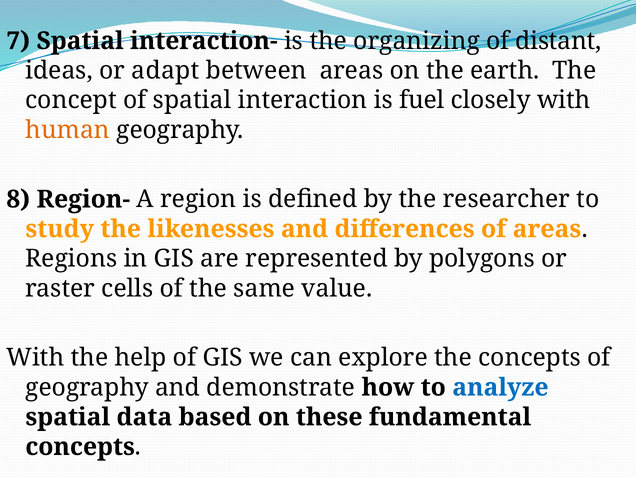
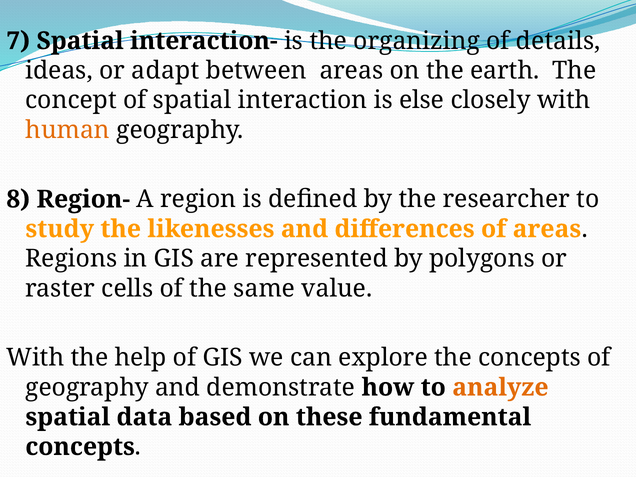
distant: distant -> details
fuel: fuel -> else
analyze colour: blue -> orange
